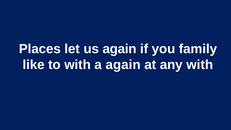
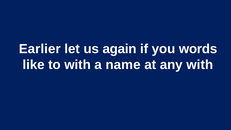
Places: Places -> Earlier
family: family -> words
a again: again -> name
